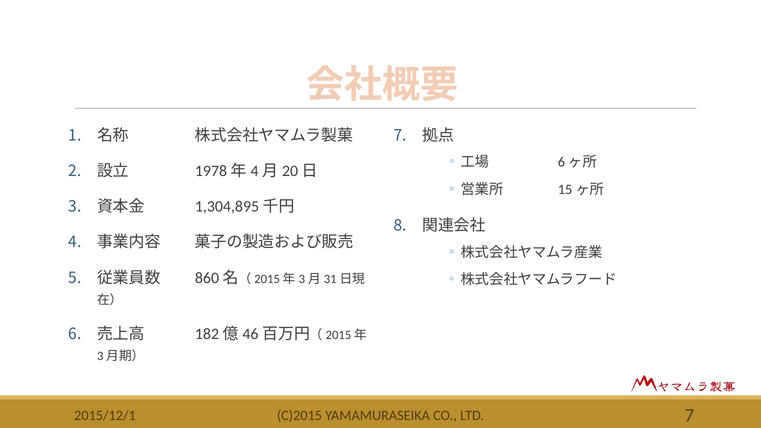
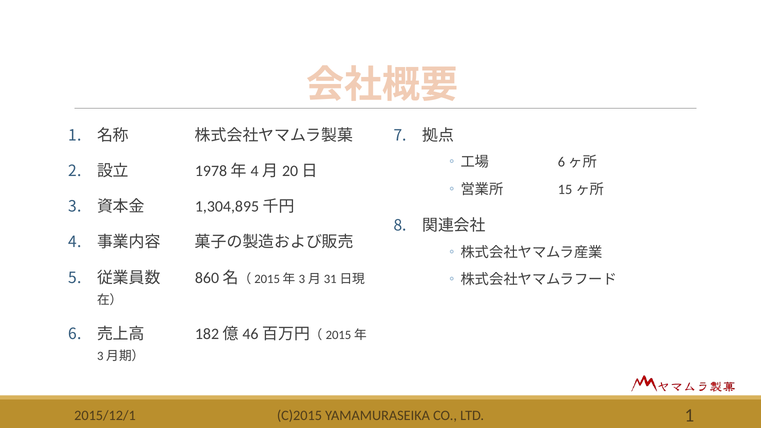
LTD 7: 7 -> 1
